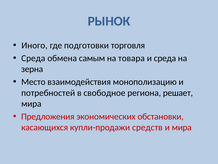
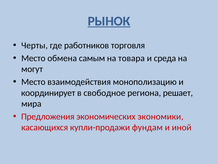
РЫНОК underline: none -> present
Иного: Иного -> Черты
подготовки: подготовки -> работников
Среда at (33, 58): Среда -> Место
зерна: зерна -> могут
потребностей: потребностей -> координирует
обстановки: обстановки -> экономики
средств: средств -> фундам
и мира: мира -> иной
